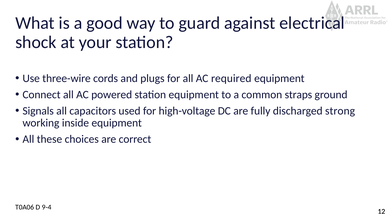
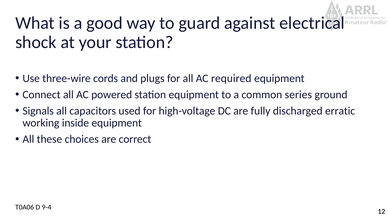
straps: straps -> series
strong: strong -> erratic
